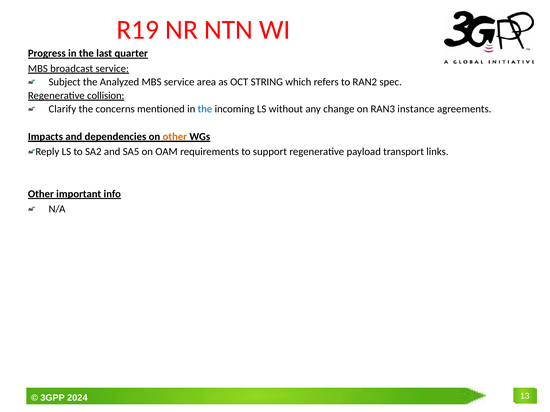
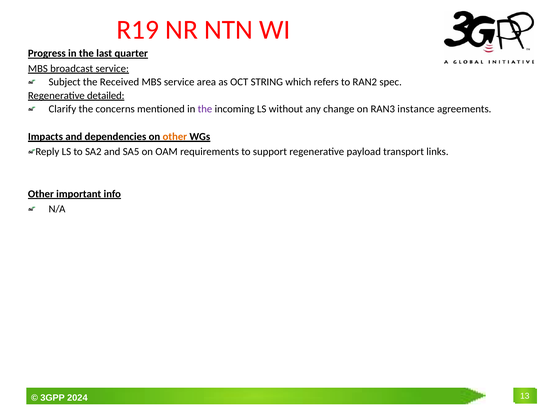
Analyzed: Analyzed -> Received
collision: collision -> detailed
the at (205, 109) colour: blue -> purple
